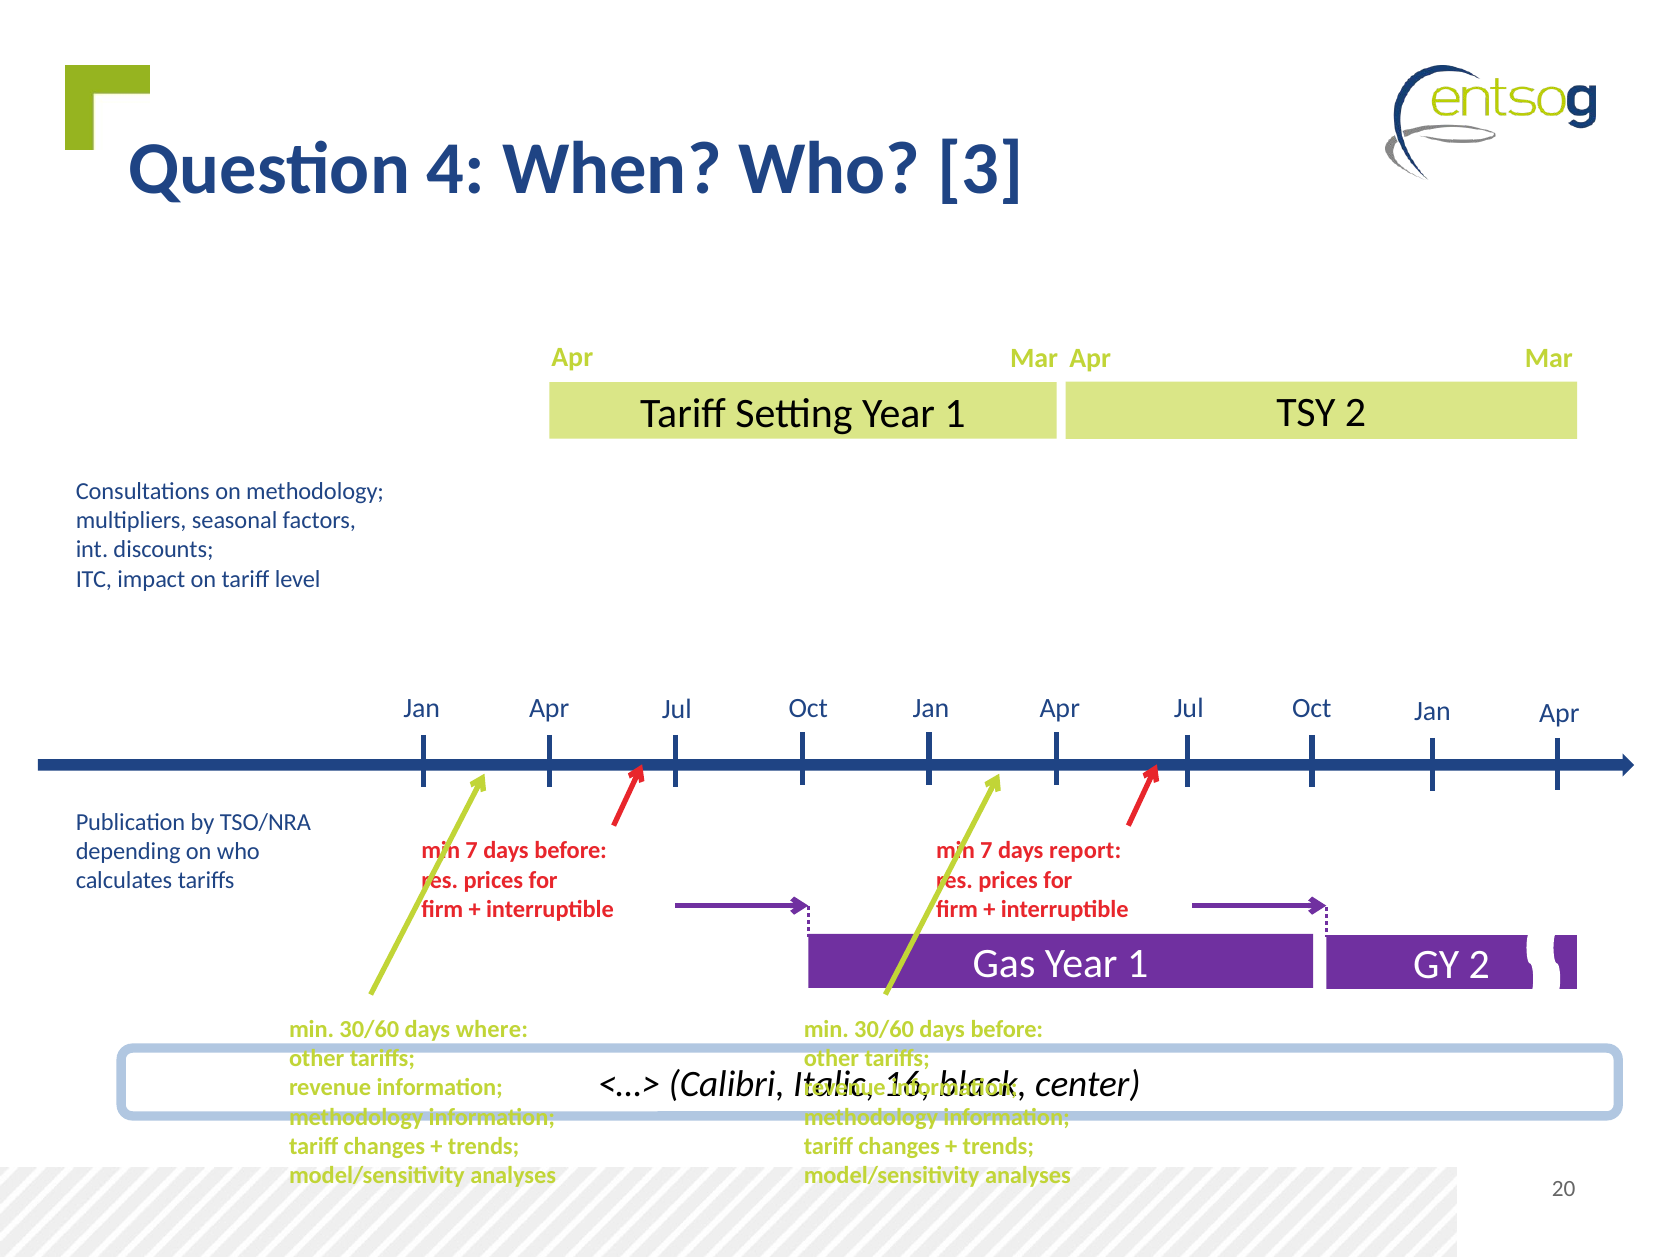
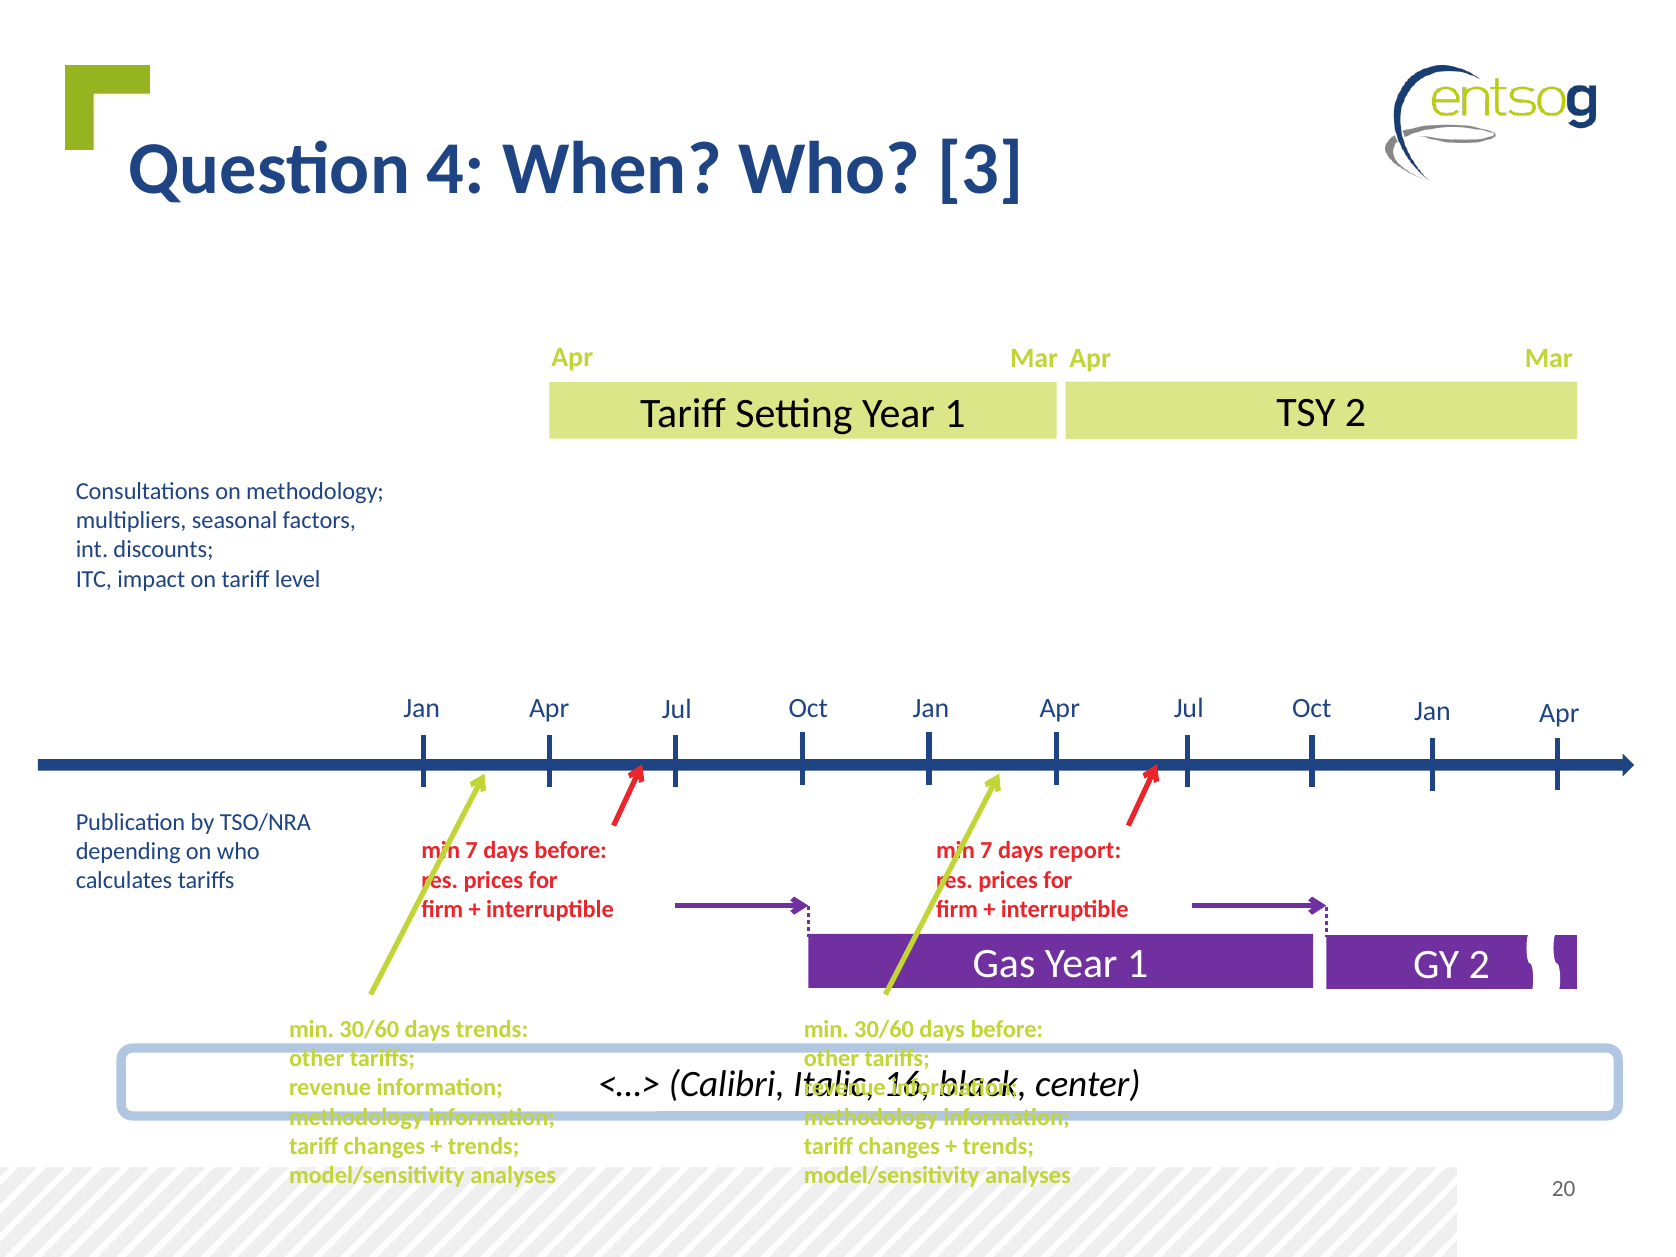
days where: where -> trends
